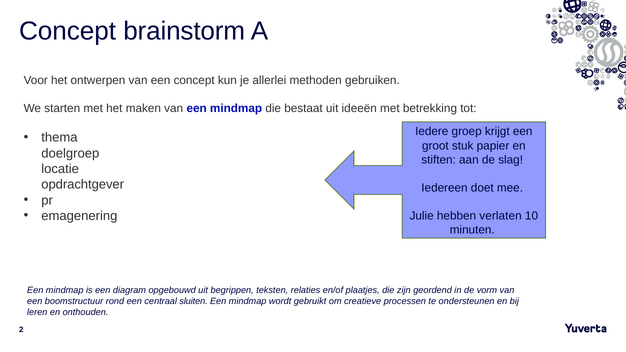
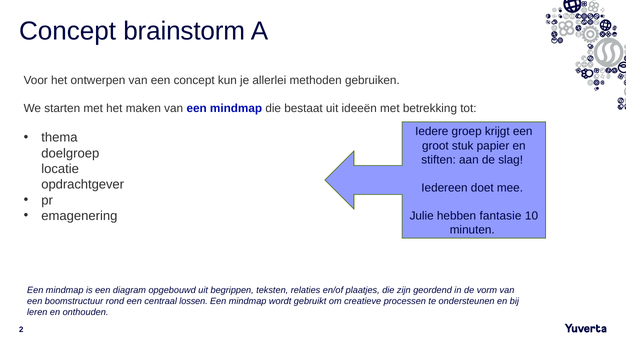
verlaten: verlaten -> fantasie
sluiten: sluiten -> lossen
